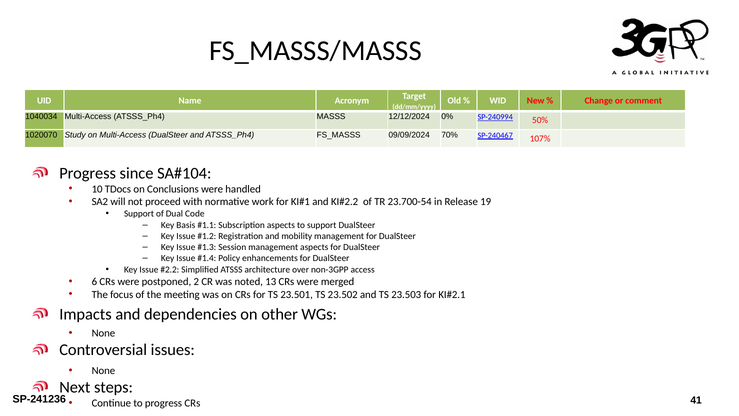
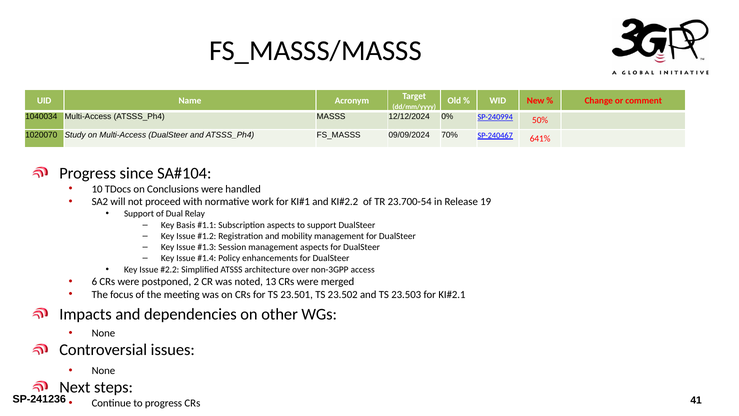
107%: 107% -> 641%
Code: Code -> Relay
